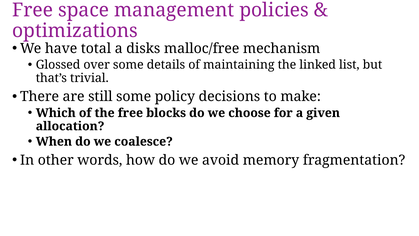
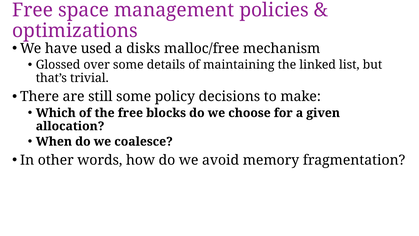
total: total -> used
